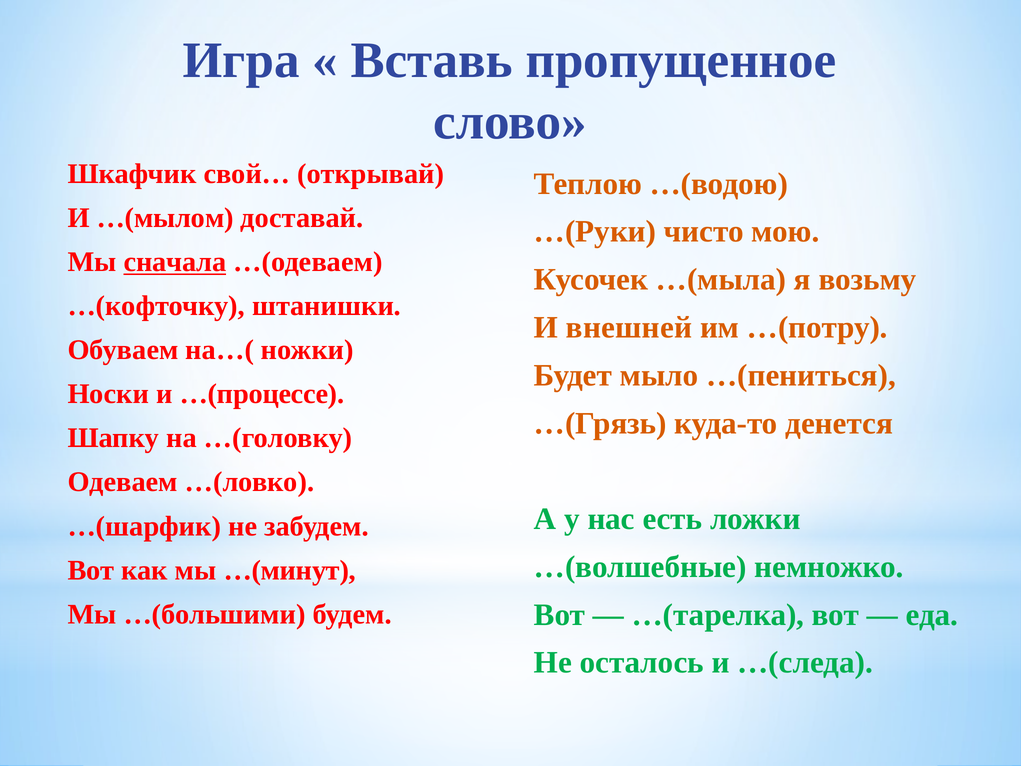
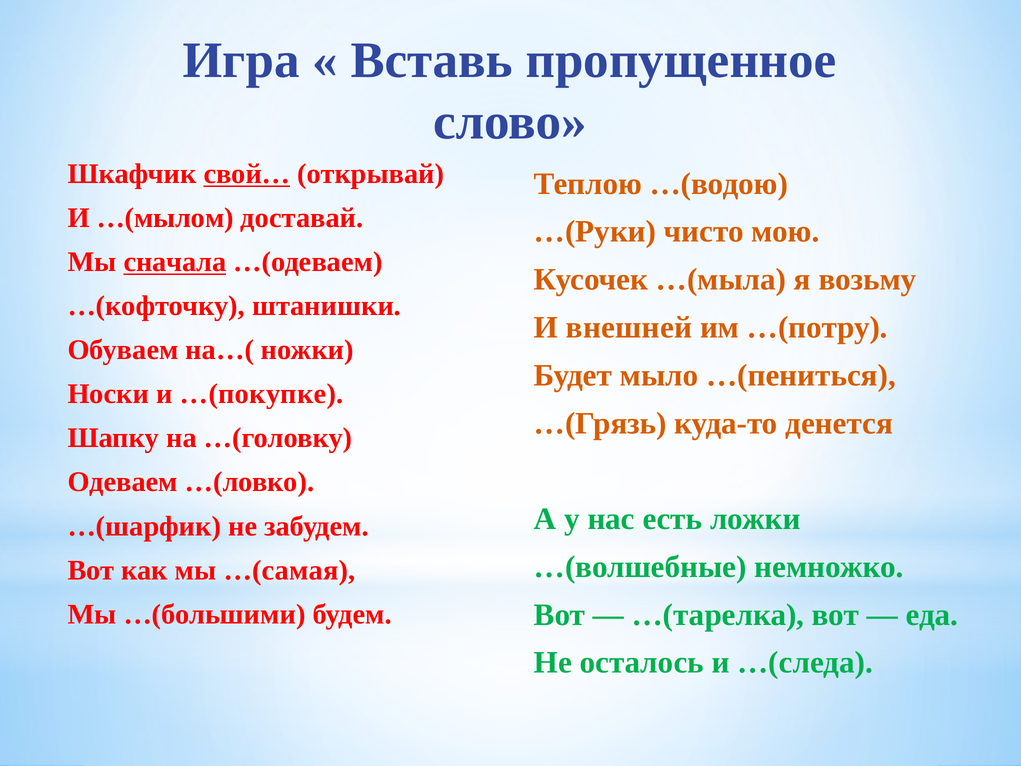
свой… underline: none -> present
…(процессе: …(процессе -> …(покупке
…(минут: …(минут -> …(самая
